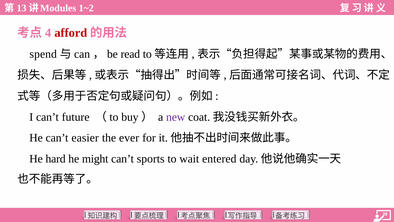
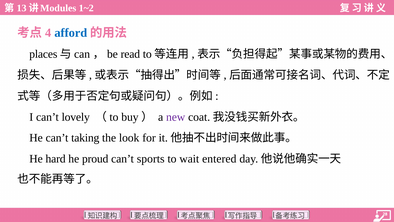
afford colour: red -> blue
spend: spend -> places
future: future -> lovely
easier: easier -> taking
ever: ever -> look
might: might -> proud
